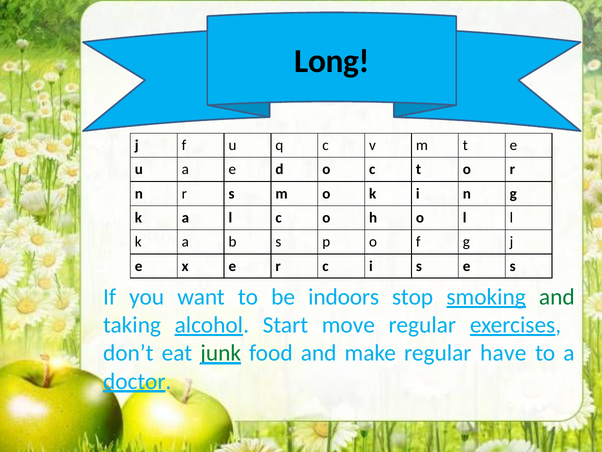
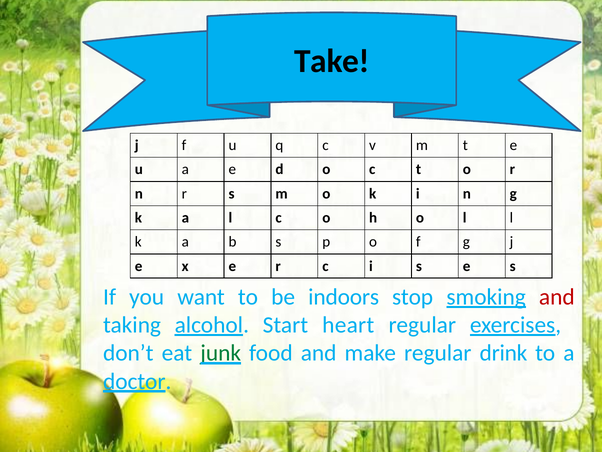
Long: Long -> Take
and at (557, 297) colour: green -> red
move: move -> heart
have: have -> drink
